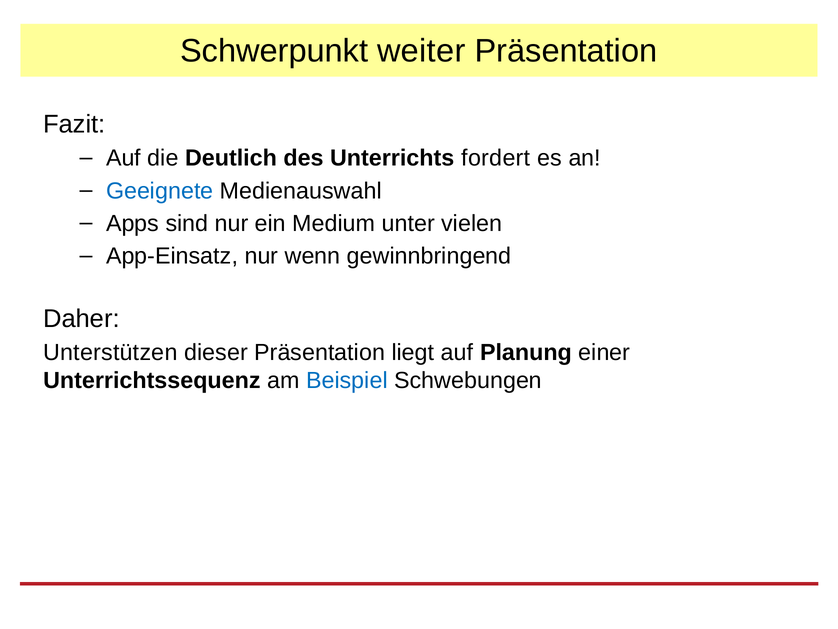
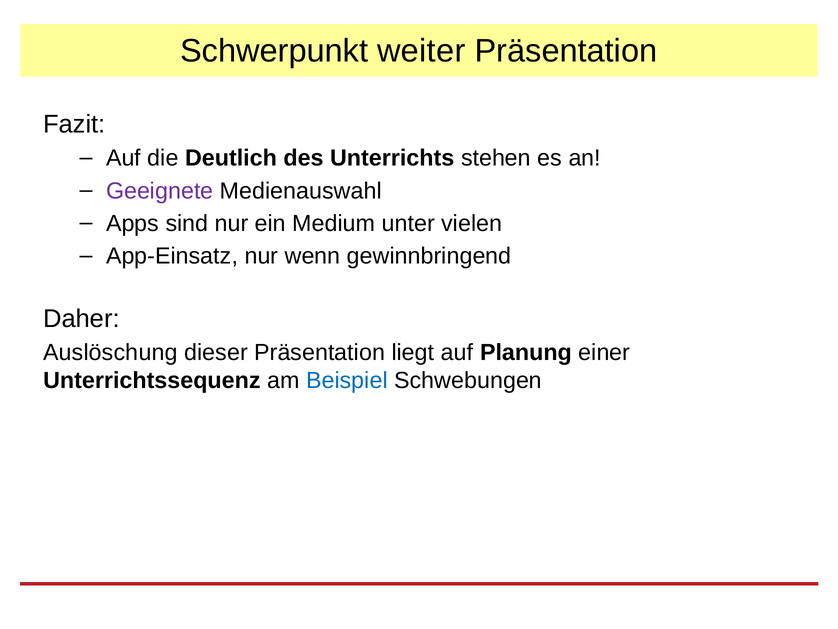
fordert: fordert -> stehen
Geeignete colour: blue -> purple
Unterstützen: Unterstützen -> Auslöschung
